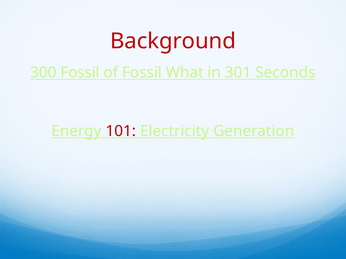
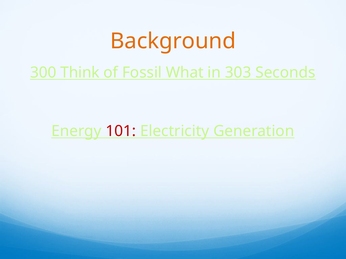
Background colour: red -> orange
300 Fossil: Fossil -> Think
301: 301 -> 303
